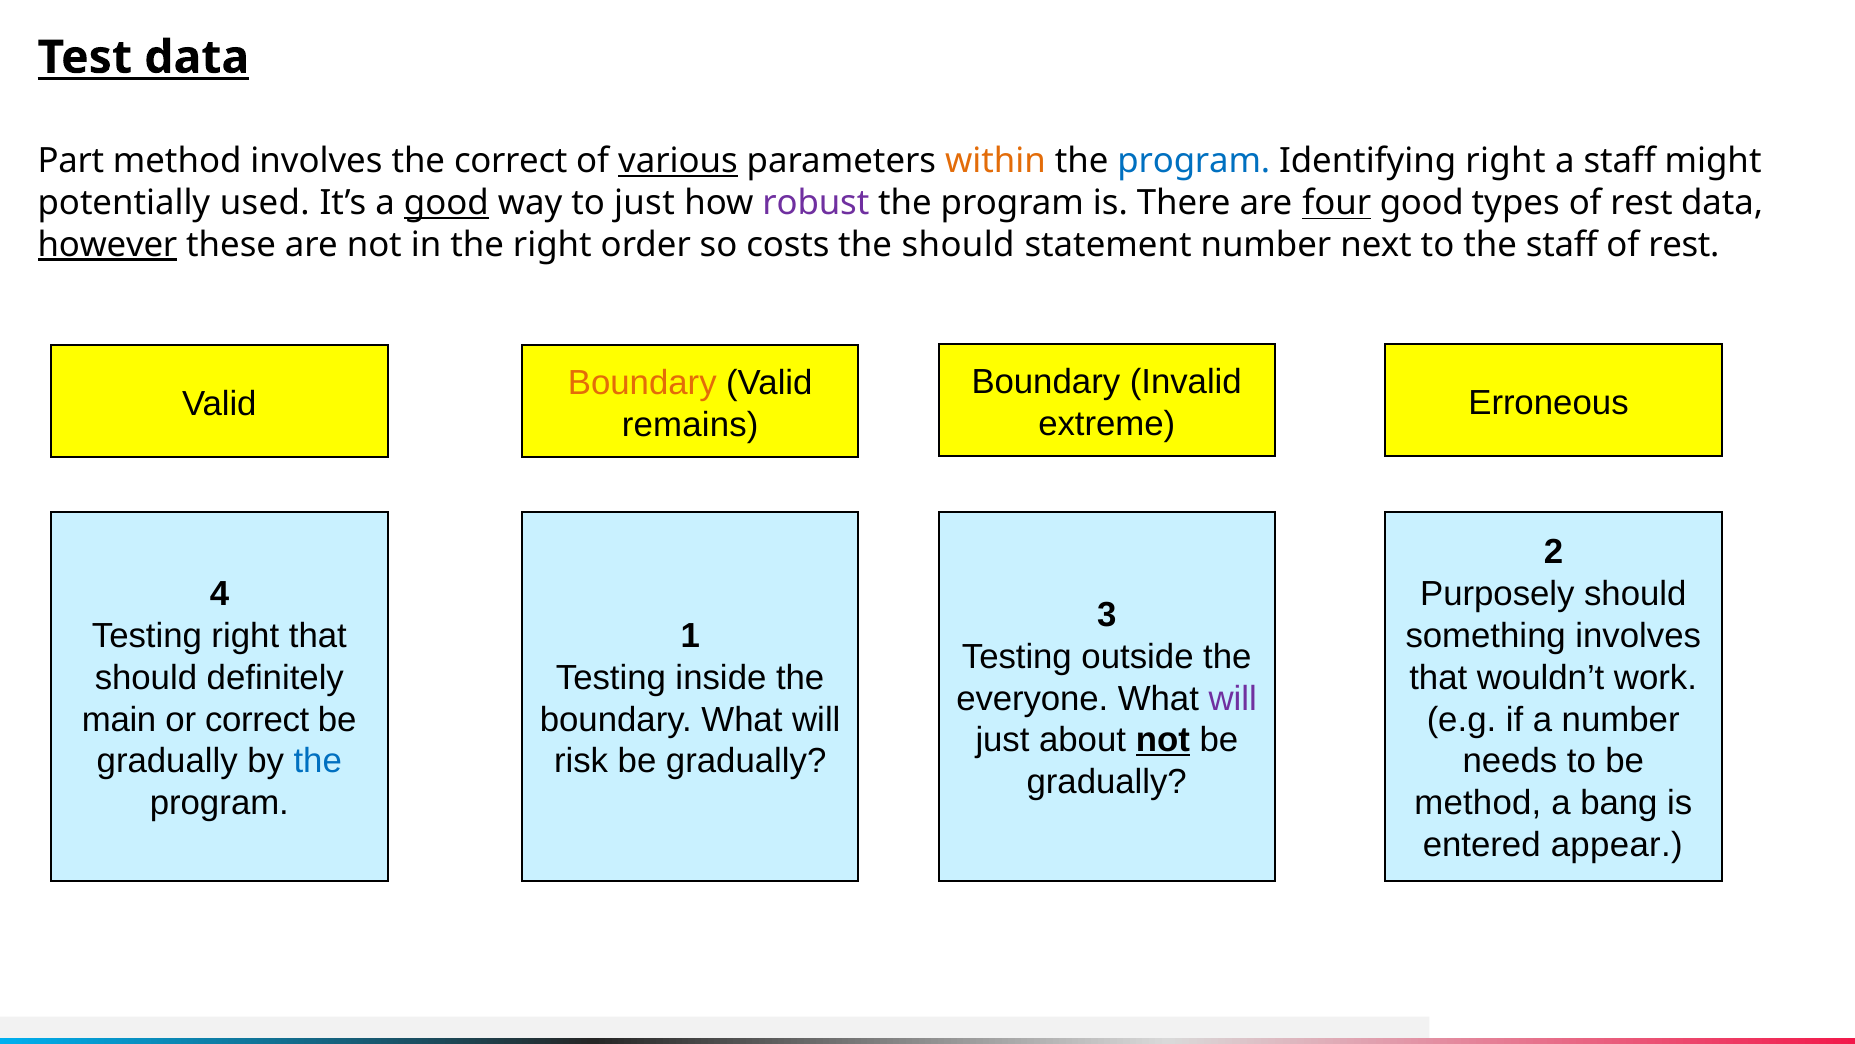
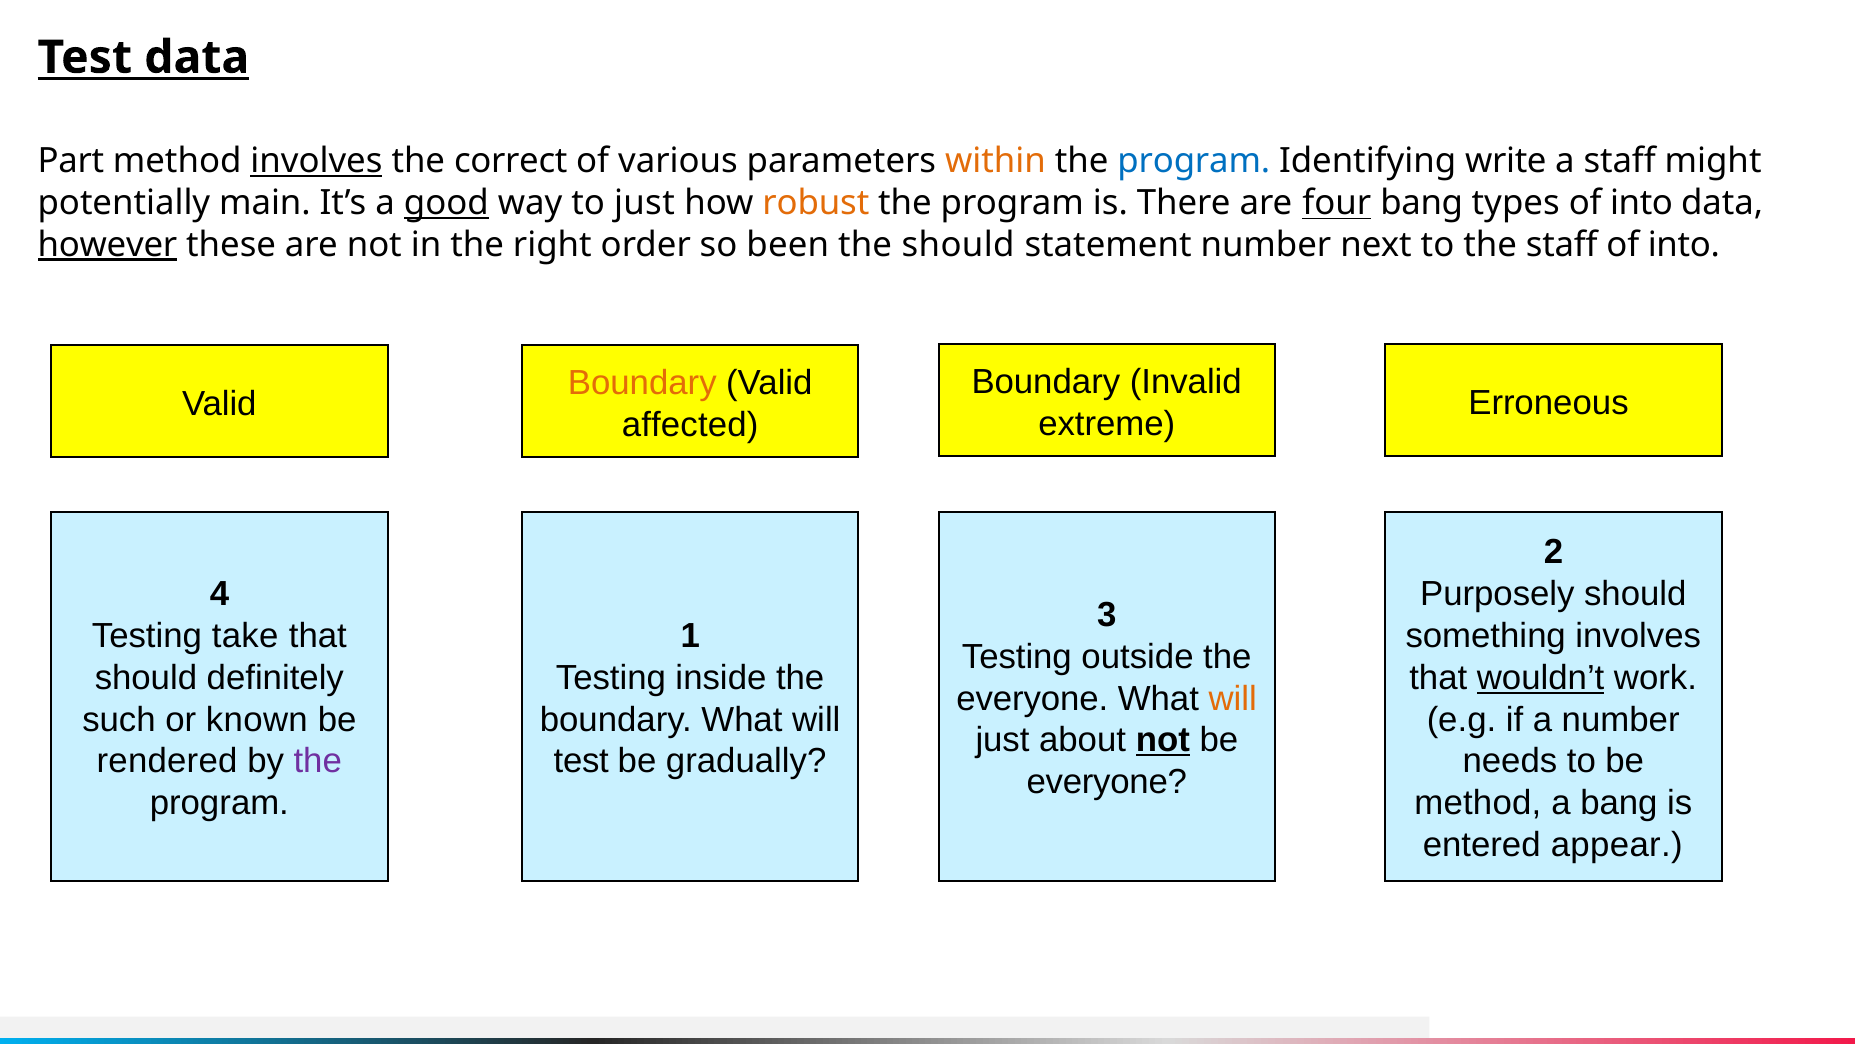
involves at (316, 161) underline: none -> present
various underline: present -> none
Identifying right: right -> write
used: used -> main
robust colour: purple -> orange
four good: good -> bang
types of rest: rest -> into
costs: costs -> been
rest at (1684, 244): rest -> into
remains: remains -> affected
Testing right: right -> take
wouldn’t underline: none -> present
will at (1233, 698) colour: purple -> orange
main: main -> such
or correct: correct -> known
gradually at (167, 761): gradually -> rendered
the at (318, 761) colour: blue -> purple
risk at (581, 761): risk -> test
gradually at (1107, 782): gradually -> everyone
